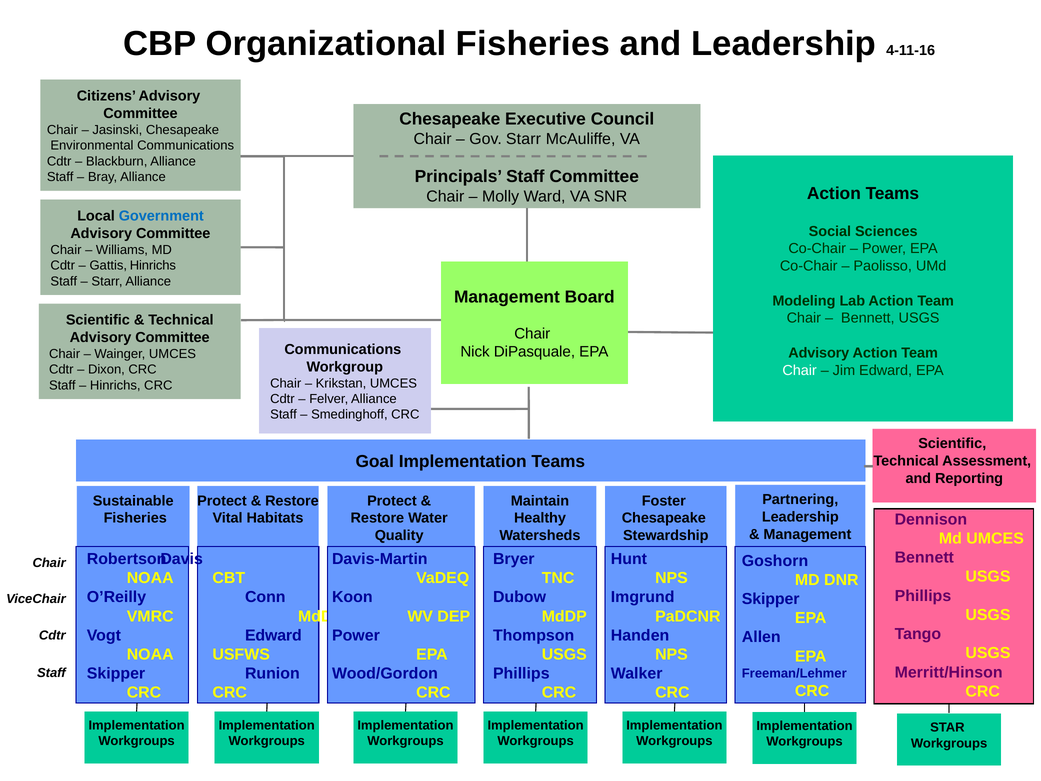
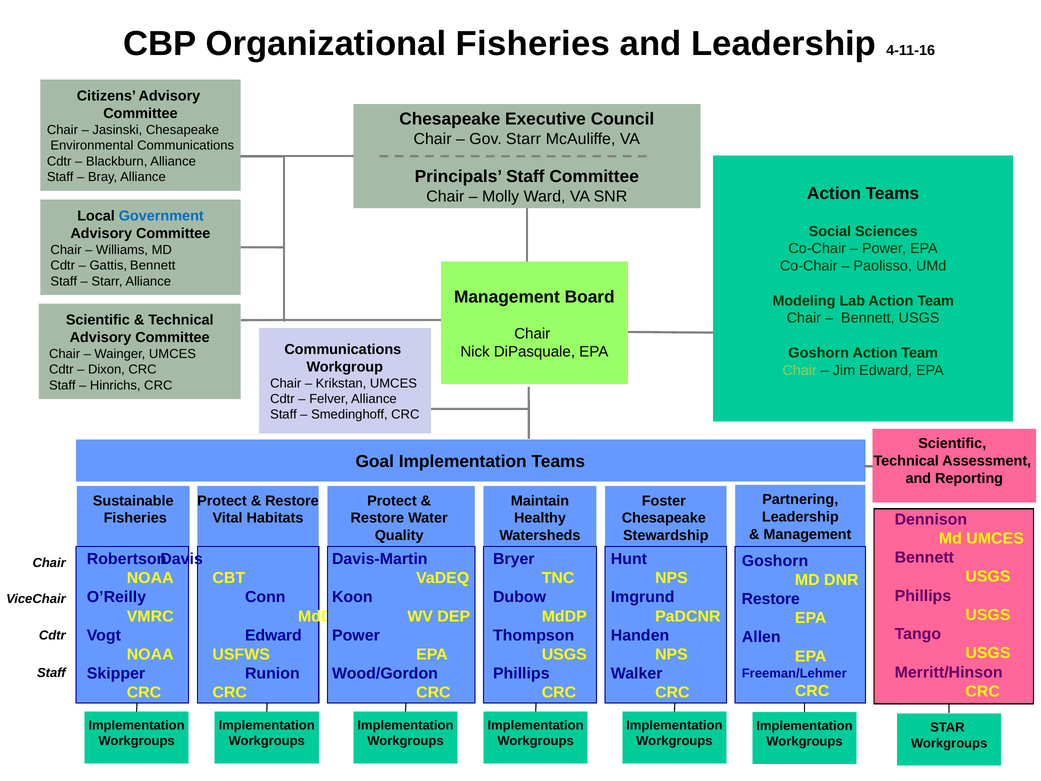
Gattis Hinrichs: Hinrichs -> Bennett
Advisory at (819, 353): Advisory -> Goshorn
Chair at (800, 370) colour: white -> light green
Skipper at (771, 599): Skipper -> Restore
